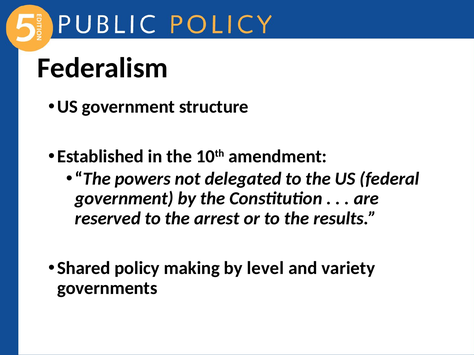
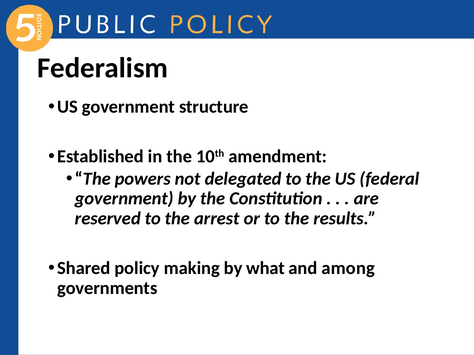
level: level -> what
variety: variety -> among
